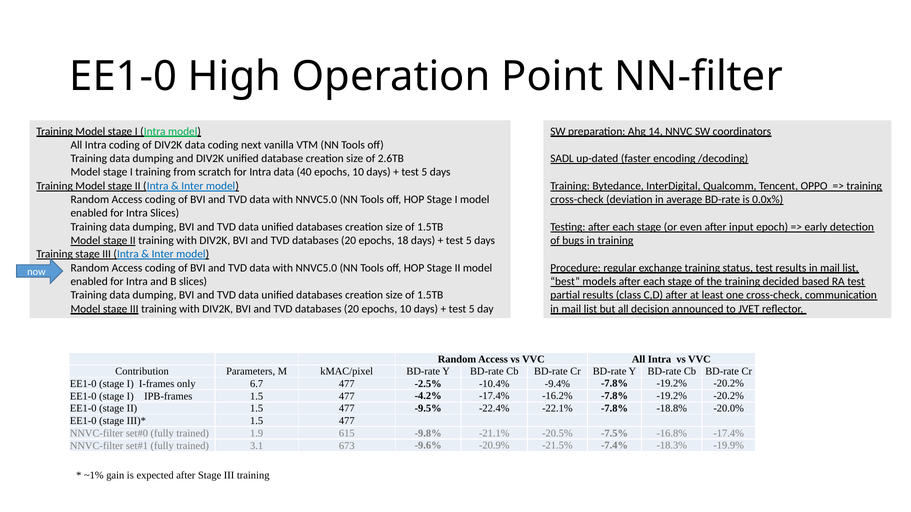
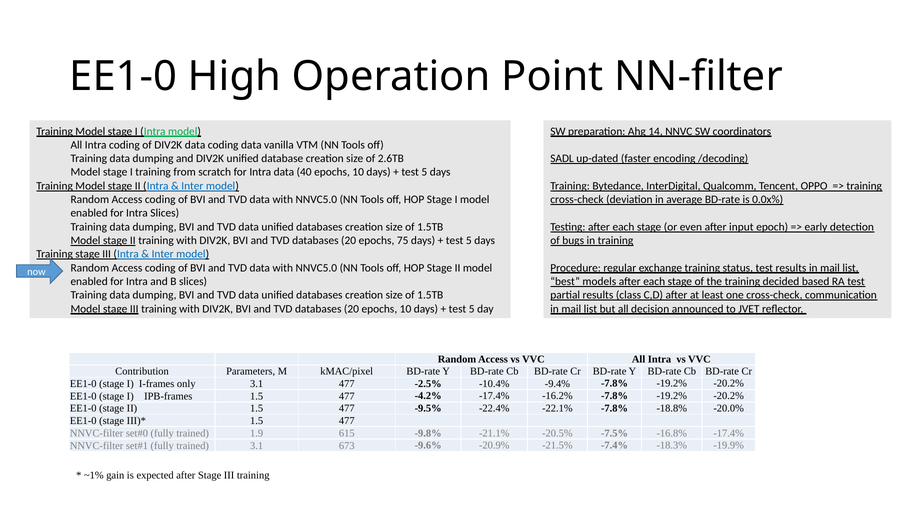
coding next: next -> data
18: 18 -> 75
only 6.7: 6.7 -> 3.1
